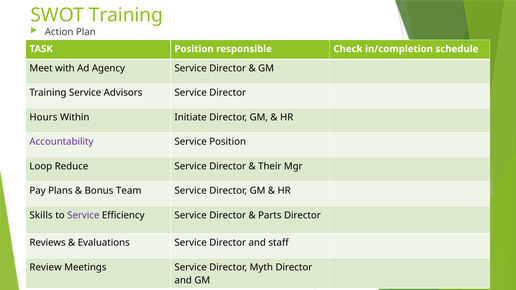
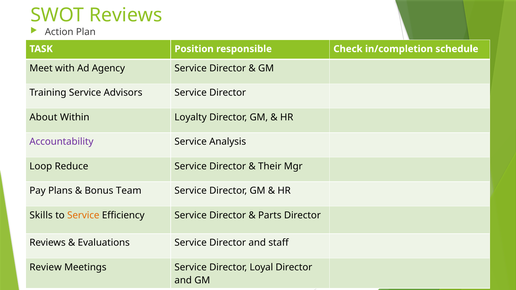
SWOT Training: Training -> Reviews
Hours: Hours -> About
Initiate: Initiate -> Loyalty
Service Position: Position -> Analysis
Service at (83, 215) colour: purple -> orange
Myth: Myth -> Loyal
